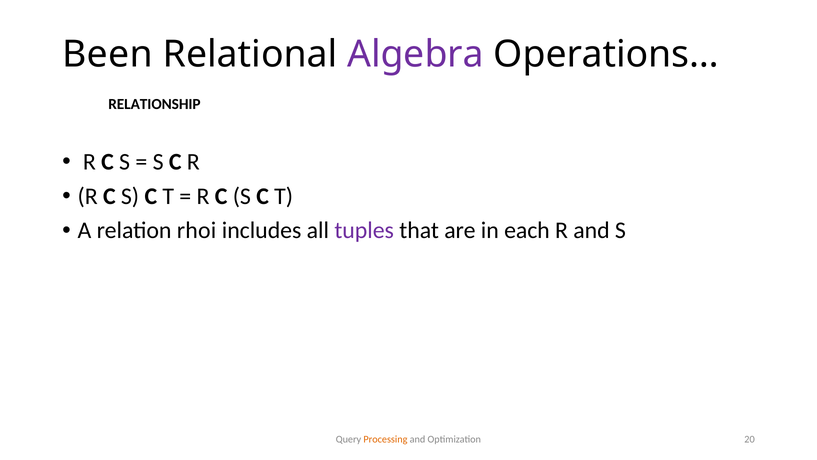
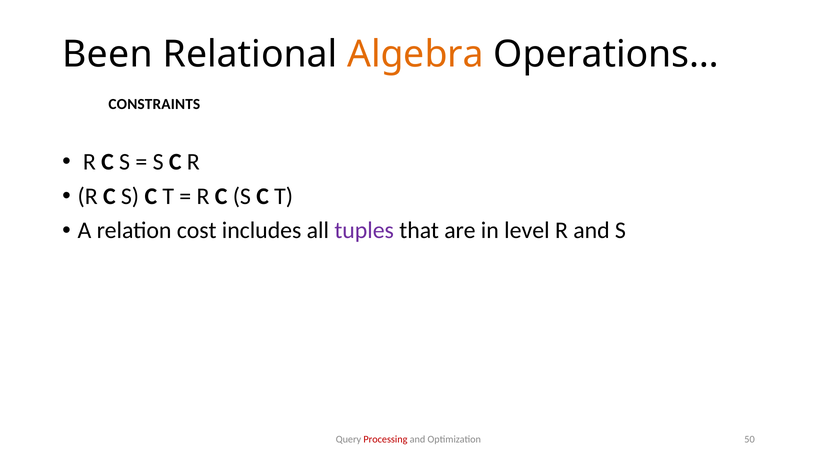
Algebra colour: purple -> orange
RELATIONSHIP: RELATIONSHIP -> CONSTRAINTS
rhoi: rhoi -> cost
each: each -> level
Processing colour: orange -> red
20: 20 -> 50
